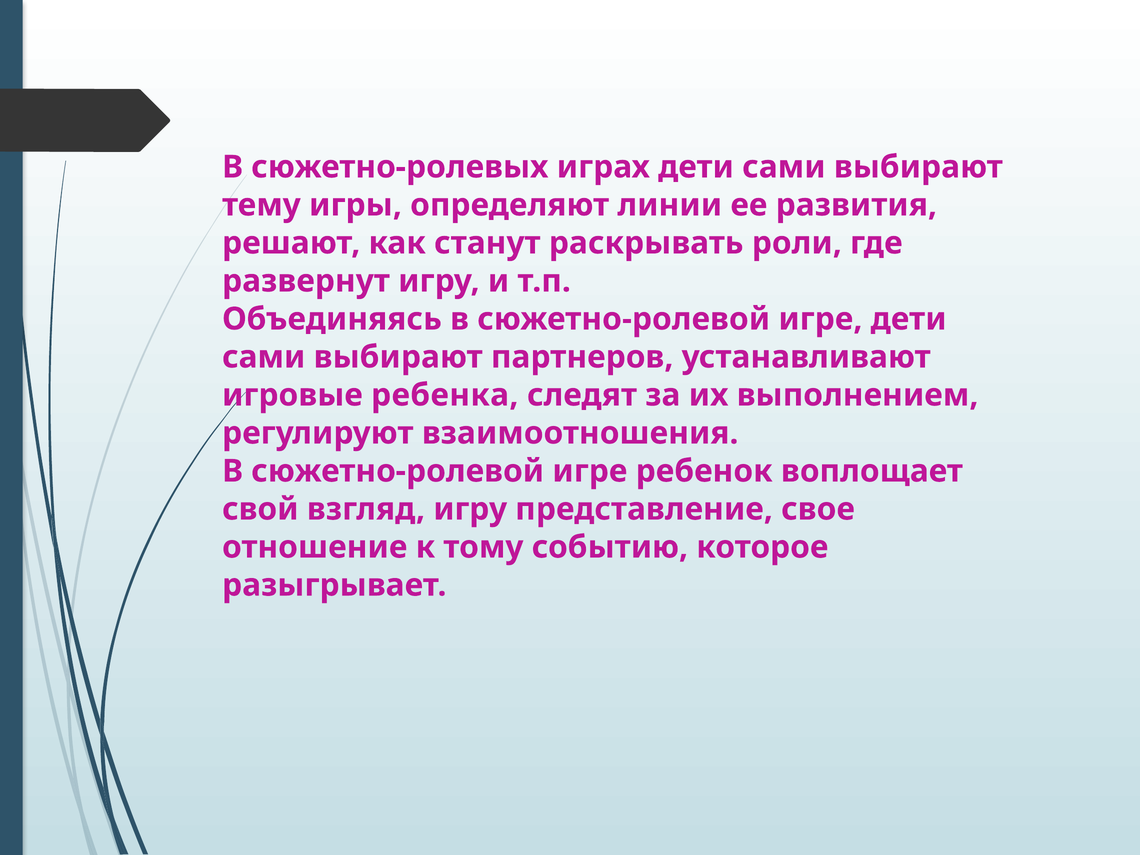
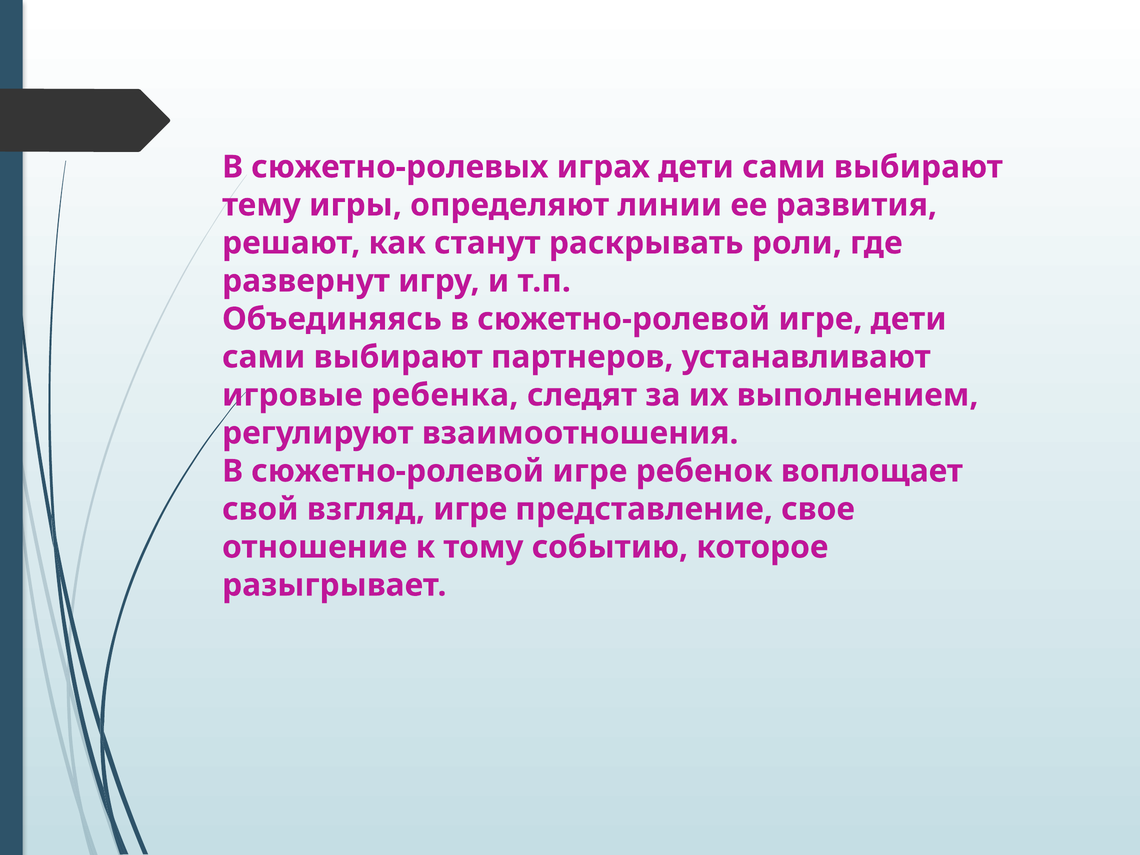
взгляд игру: игру -> игре
